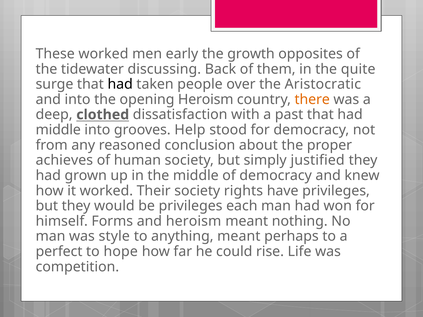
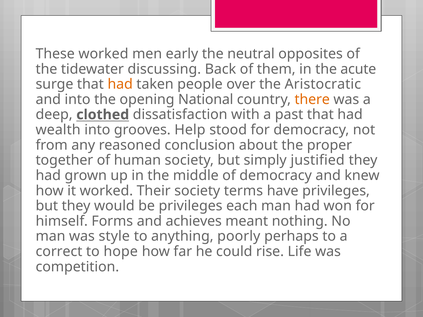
growth: growth -> neutral
quite: quite -> acute
had at (120, 84) colour: black -> orange
opening Heroism: Heroism -> National
middle at (58, 130): middle -> wealth
achieves: achieves -> together
rights: rights -> terms
and heroism: heroism -> achieves
anything meant: meant -> poorly
perfect: perfect -> correct
